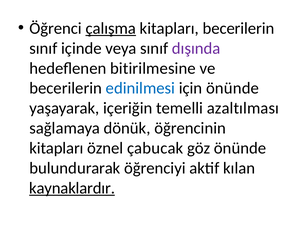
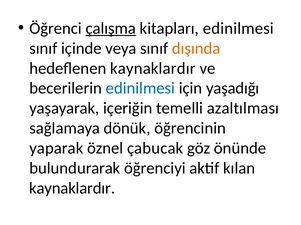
kitapları becerilerin: becerilerin -> edinilmesi
dışında colour: purple -> orange
hedeflenen bitirilmesine: bitirilmesine -> kaynaklardır
için önünde: önünde -> yaşadığı
kitapları at (56, 149): kitapları -> yaparak
kaynaklardır at (72, 189) underline: present -> none
